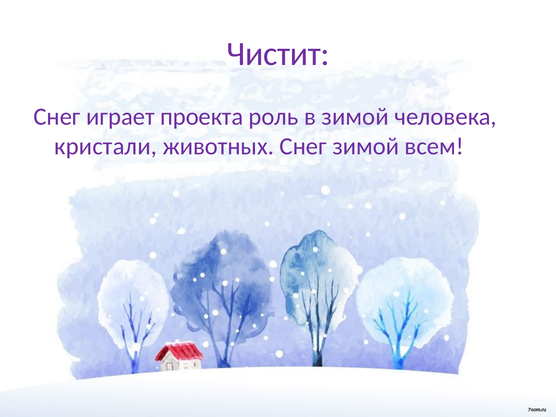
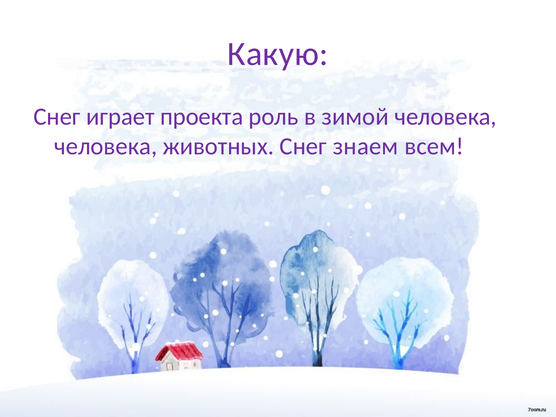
Чистит: Чистит -> Какую
кристали at (106, 146): кристали -> человека
Снег зимой: зимой -> знаем
